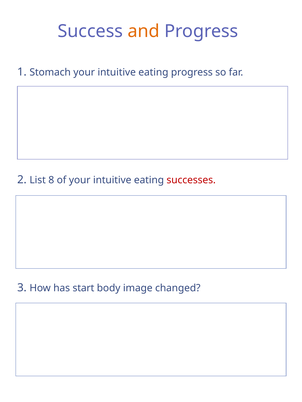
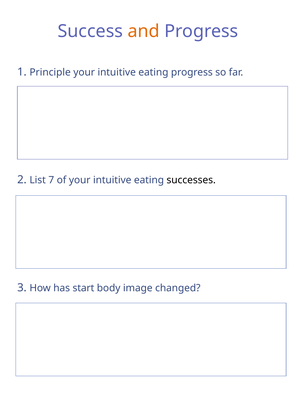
Stomach: Stomach -> Principle
8: 8 -> 7
successes colour: red -> black
